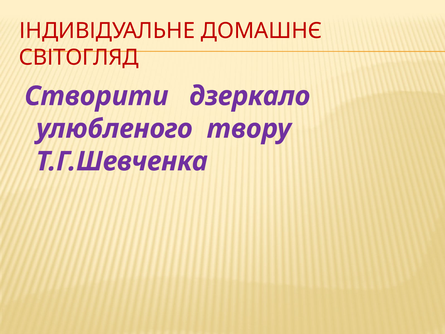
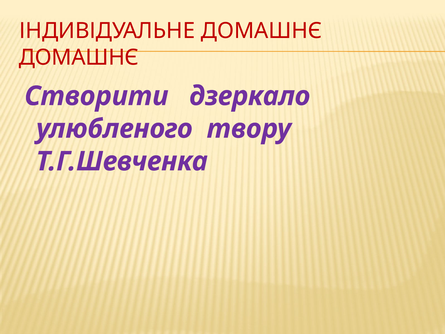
СВІТОГЛЯД at (79, 58): СВІТОГЛЯД -> ДОМАШНЄ
